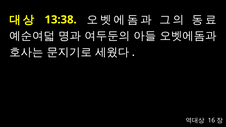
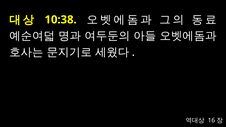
13:38: 13:38 -> 10:38
